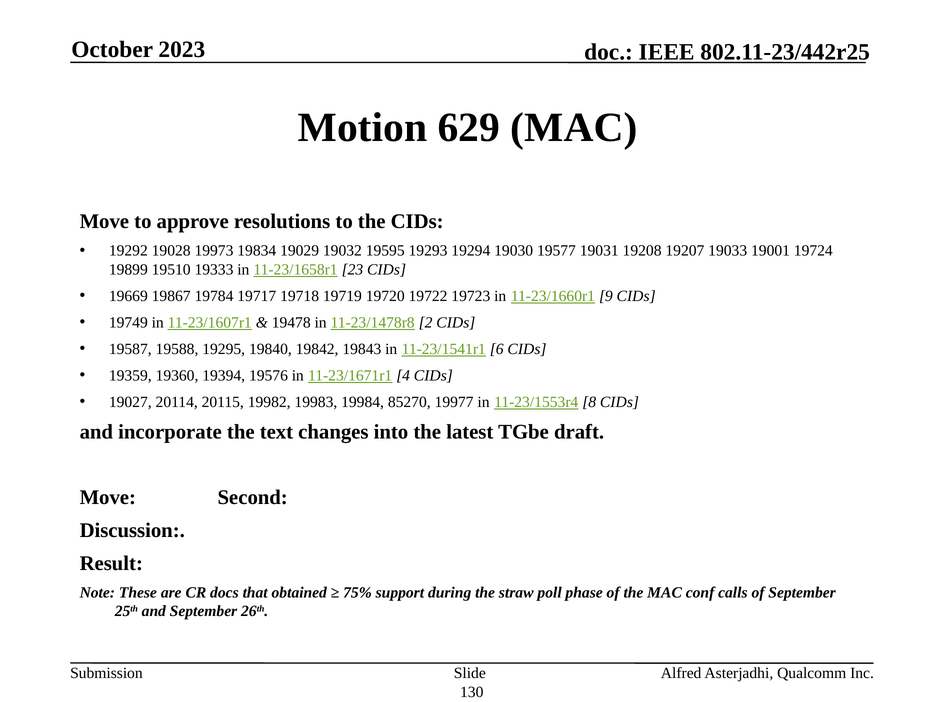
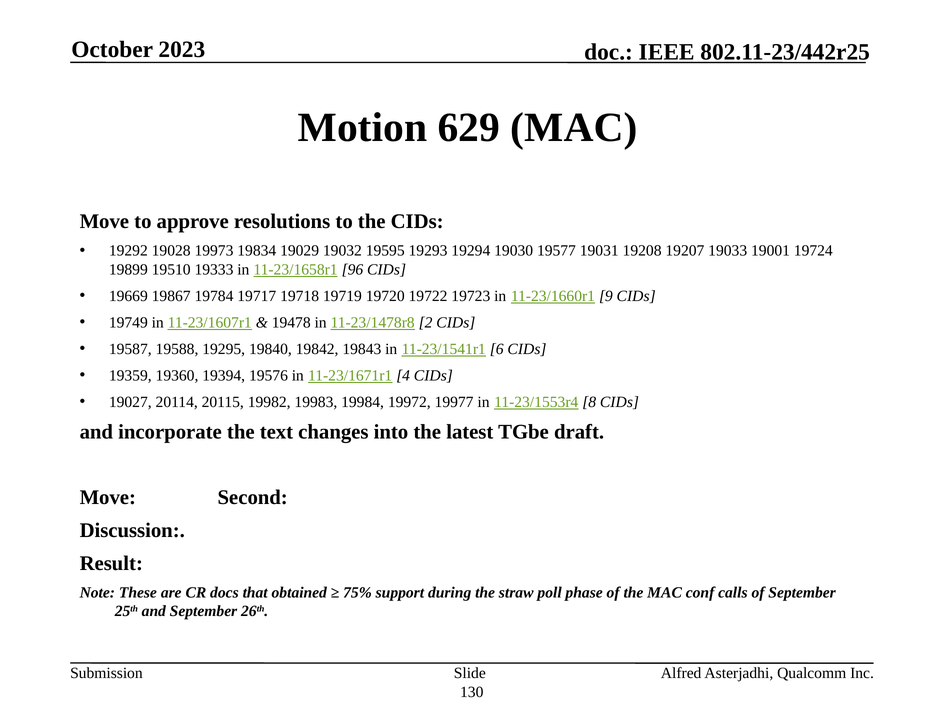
23: 23 -> 96
85270: 85270 -> 19972
